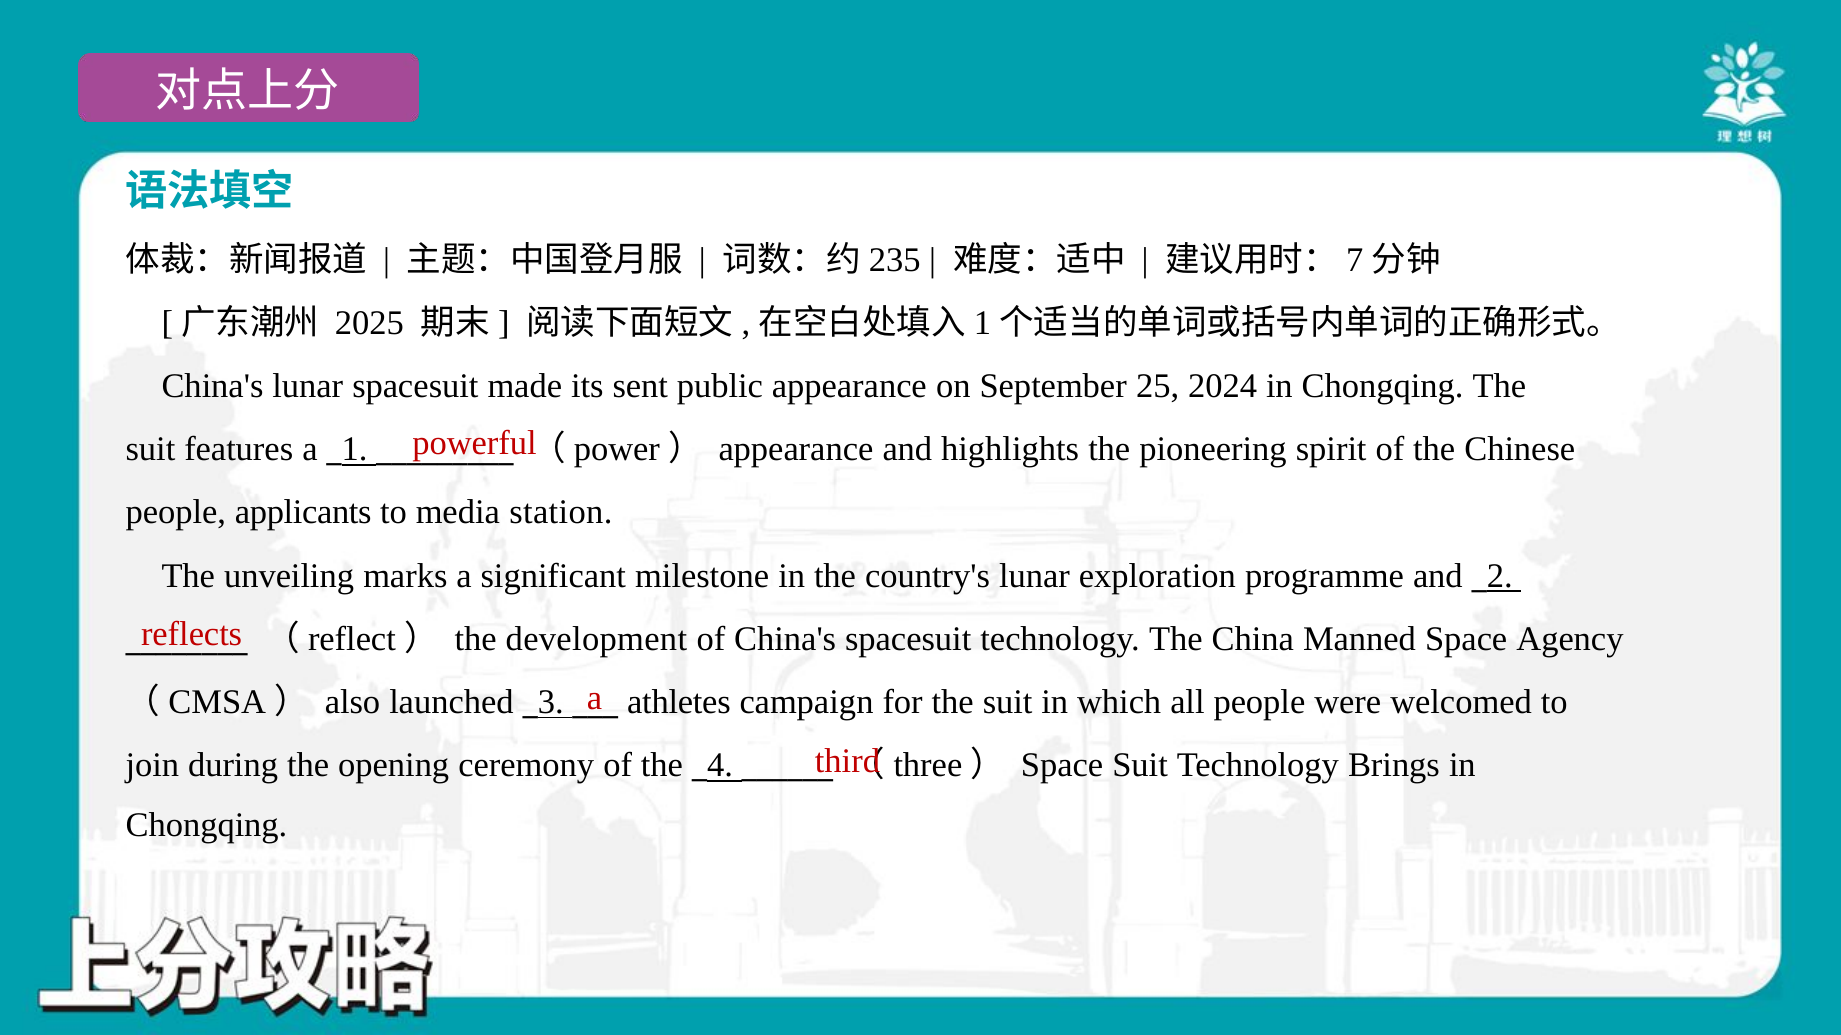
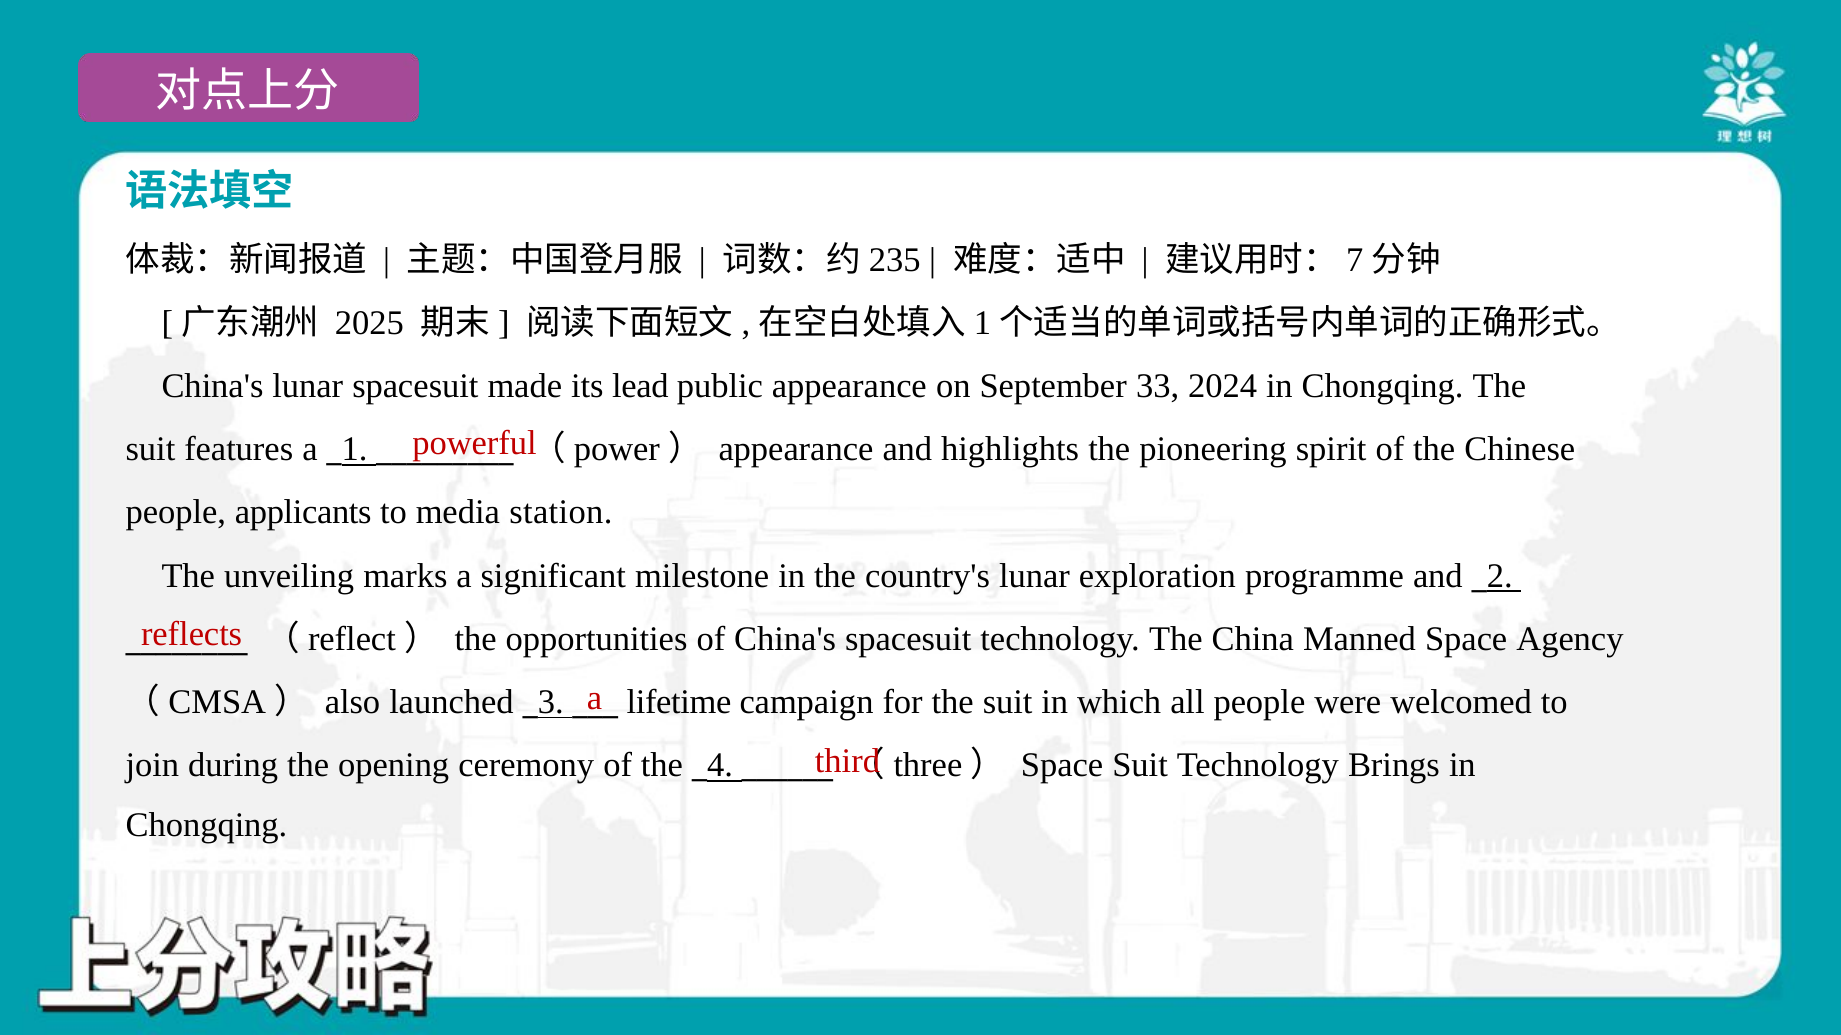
sent: sent -> lead
25: 25 -> 33
development: development -> opportunities
athletes: athletes -> lifetime
